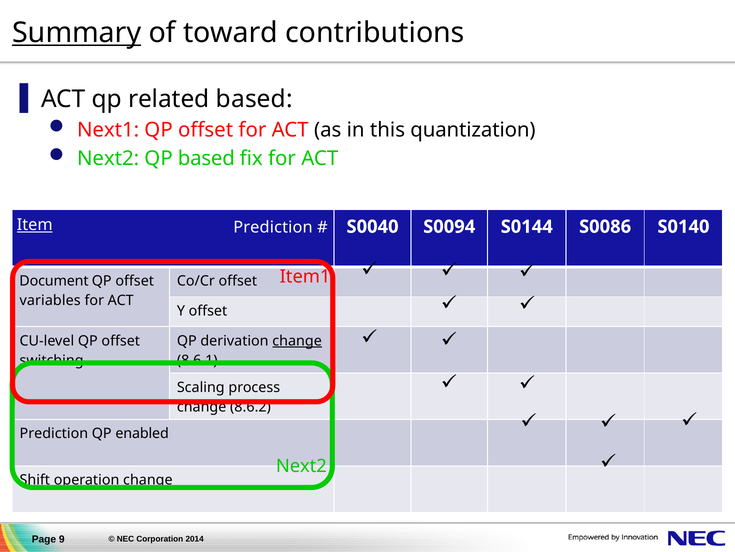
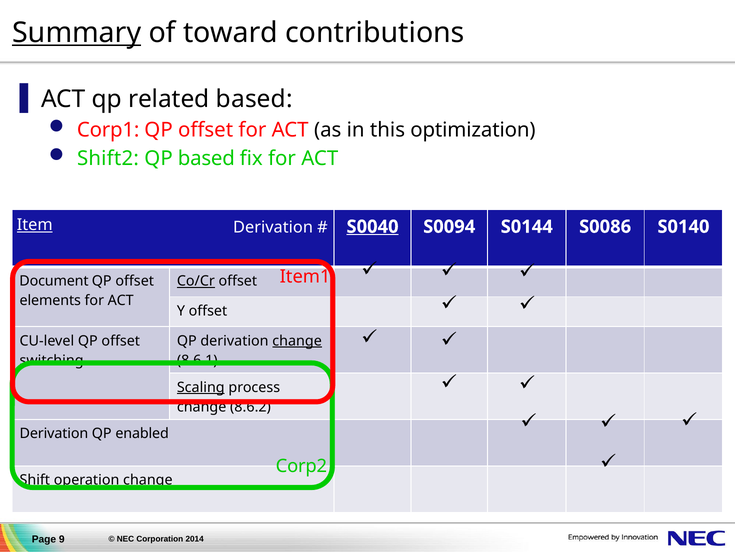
Next1: Next1 -> Corp1
quantization: quantization -> optimization
Next2 at (108, 158): Next2 -> Shift2
Prediction at (273, 227): Prediction -> Derivation
S0040 underline: none -> present
Co/Cr underline: none -> present
variables: variables -> elements
Scaling underline: none -> present
Prediction at (54, 433): Prediction -> Derivation
Next2 at (301, 466): Next2 -> Corp2
